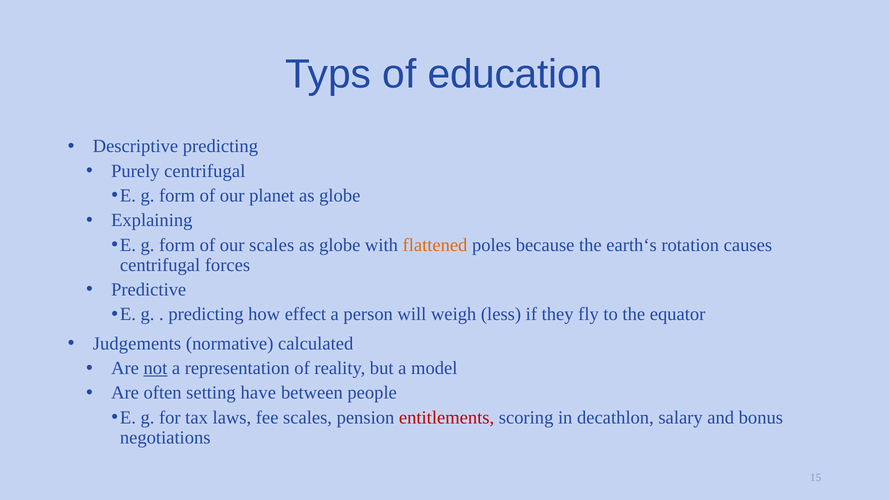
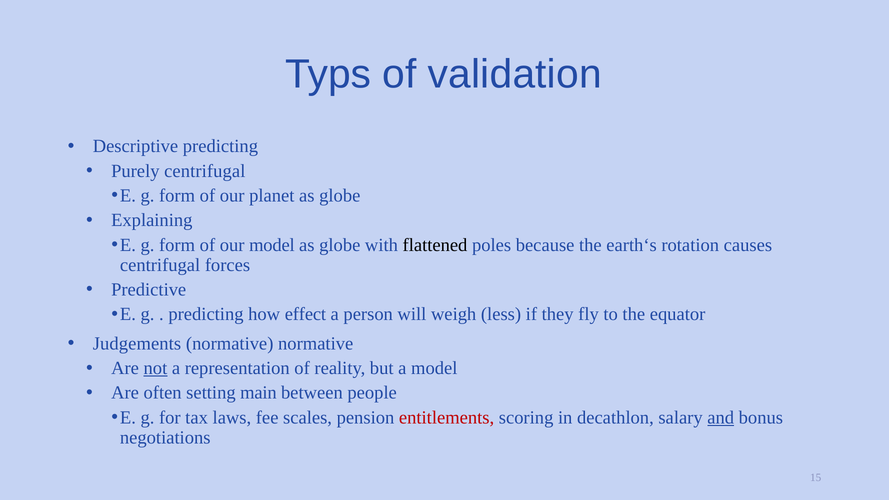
education: education -> validation
our scales: scales -> model
flattened colour: orange -> black
normative calculated: calculated -> normative
have: have -> main
and underline: none -> present
